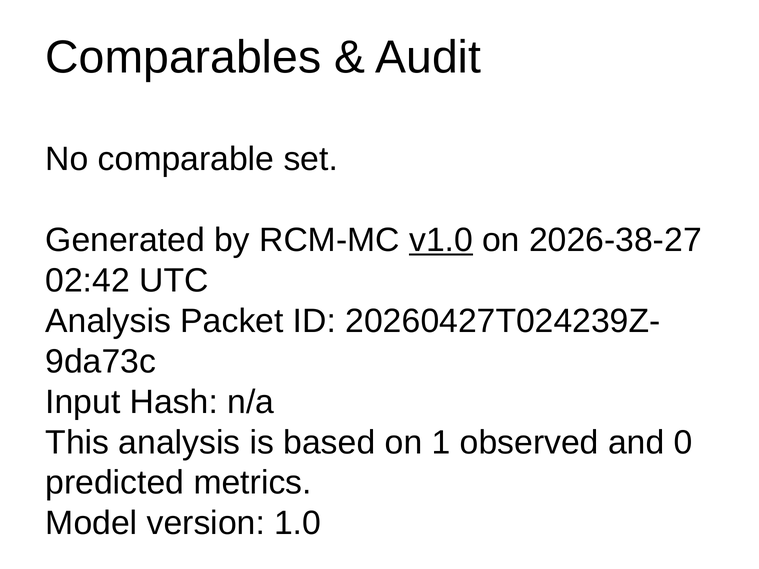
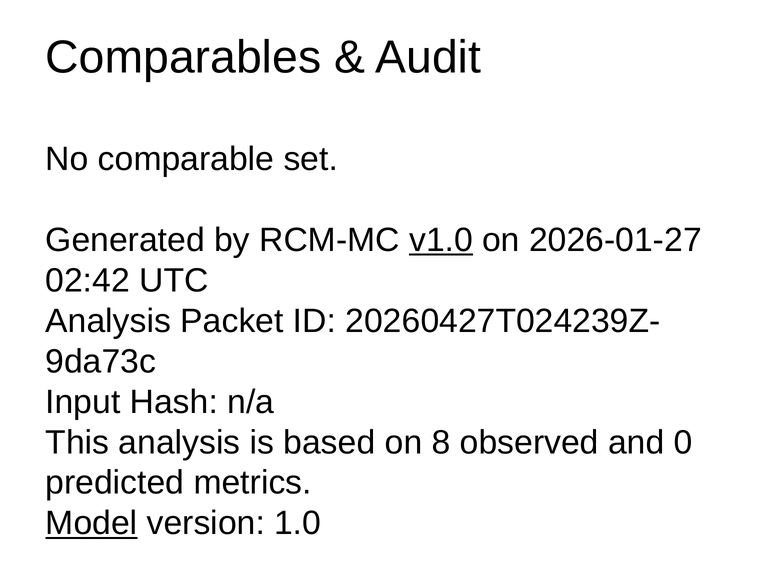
2026-38-27: 2026-38-27 -> 2026-01-27
1: 1 -> 8
Model underline: none -> present
